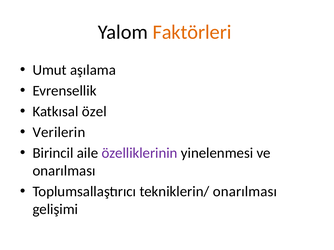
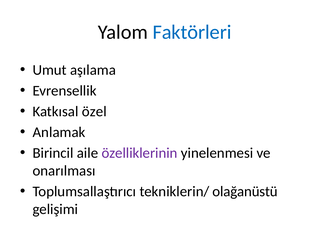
Faktörleri colour: orange -> blue
Verilerin: Verilerin -> Anlamak
tekniklerin/ onarılması: onarılması -> olağanüstü
